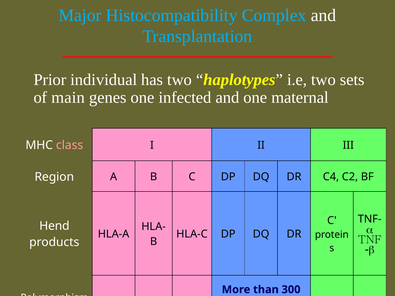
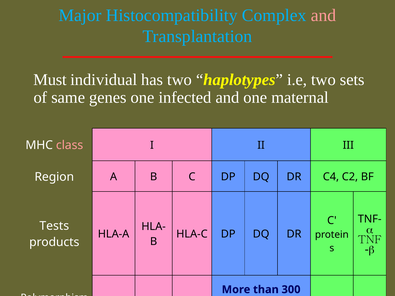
and at (323, 15) colour: white -> pink
Prior: Prior -> Must
main: main -> same
Hend: Hend -> Tests
